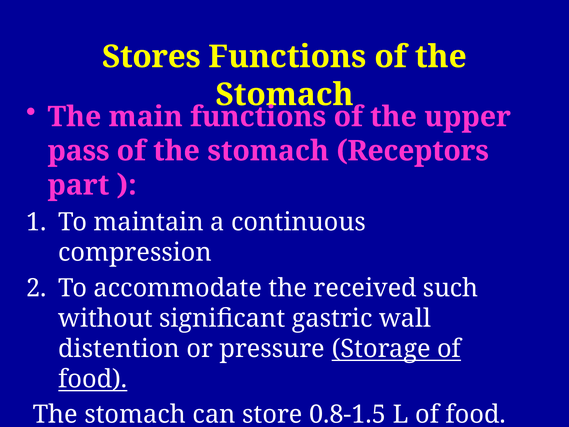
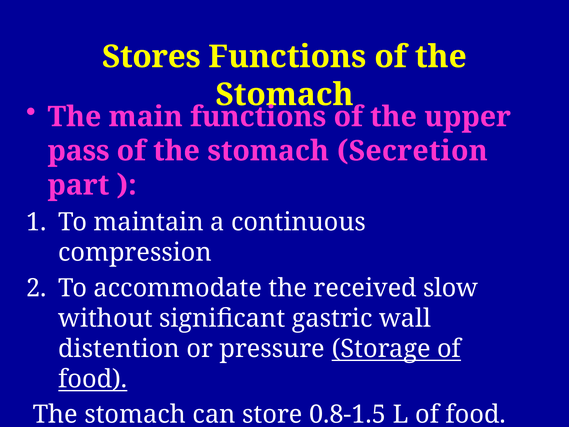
Receptors: Receptors -> Secretion
such: such -> slow
